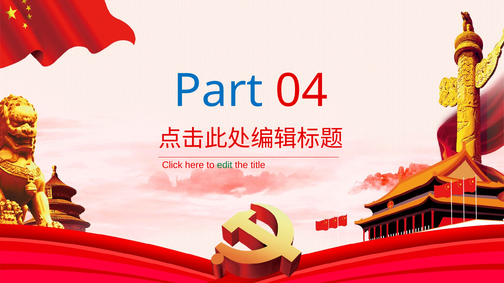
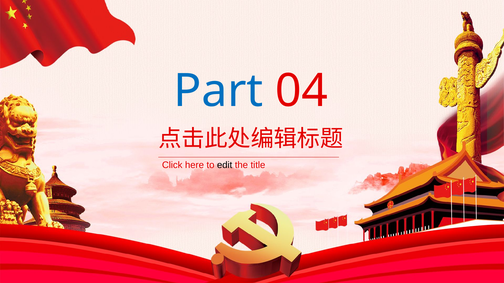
edit colour: green -> black
